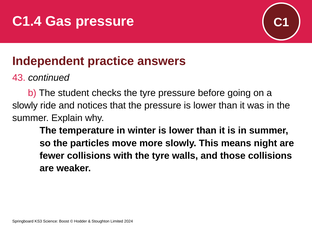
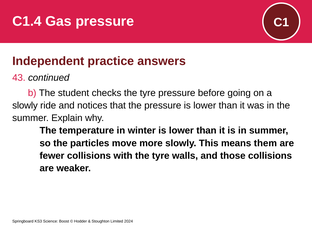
night: night -> them
